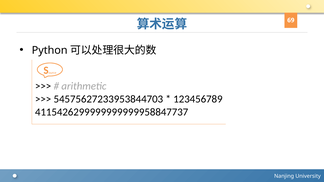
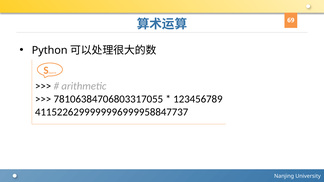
54575627233953844703: 54575627233953844703 -> 78106384706803317055
4115426299999999999958847737: 4115426299999999999958847737 -> 4115226299999996999958847737
